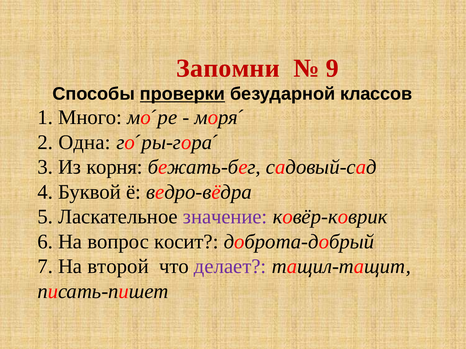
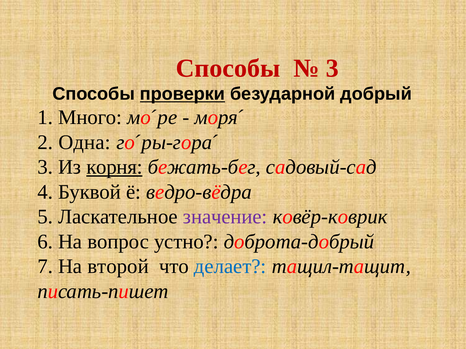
Запомни at (228, 68): Запомни -> Способы
9 at (332, 68): 9 -> 3
классов: классов -> добрый
корня underline: none -> present
косит: косит -> устно
делает colour: purple -> blue
